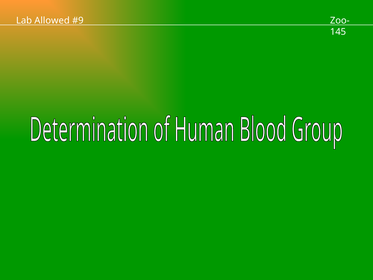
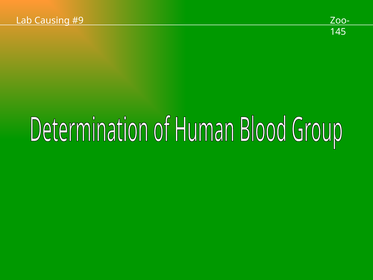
Allowed: Allowed -> Causing
